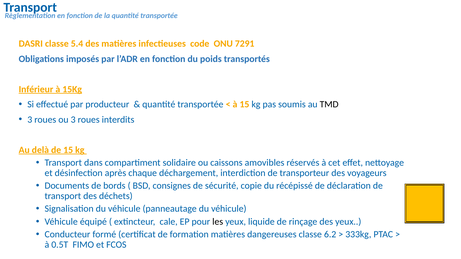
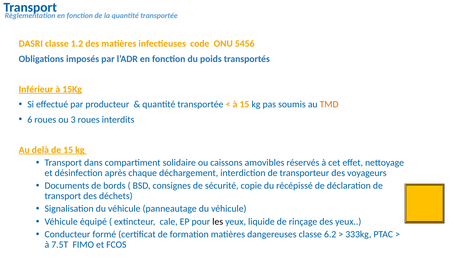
5.4: 5.4 -> 1.2
7291: 7291 -> 5456
TMD colour: black -> orange
3 at (30, 120): 3 -> 6
0.5T: 0.5T -> 7.5T
